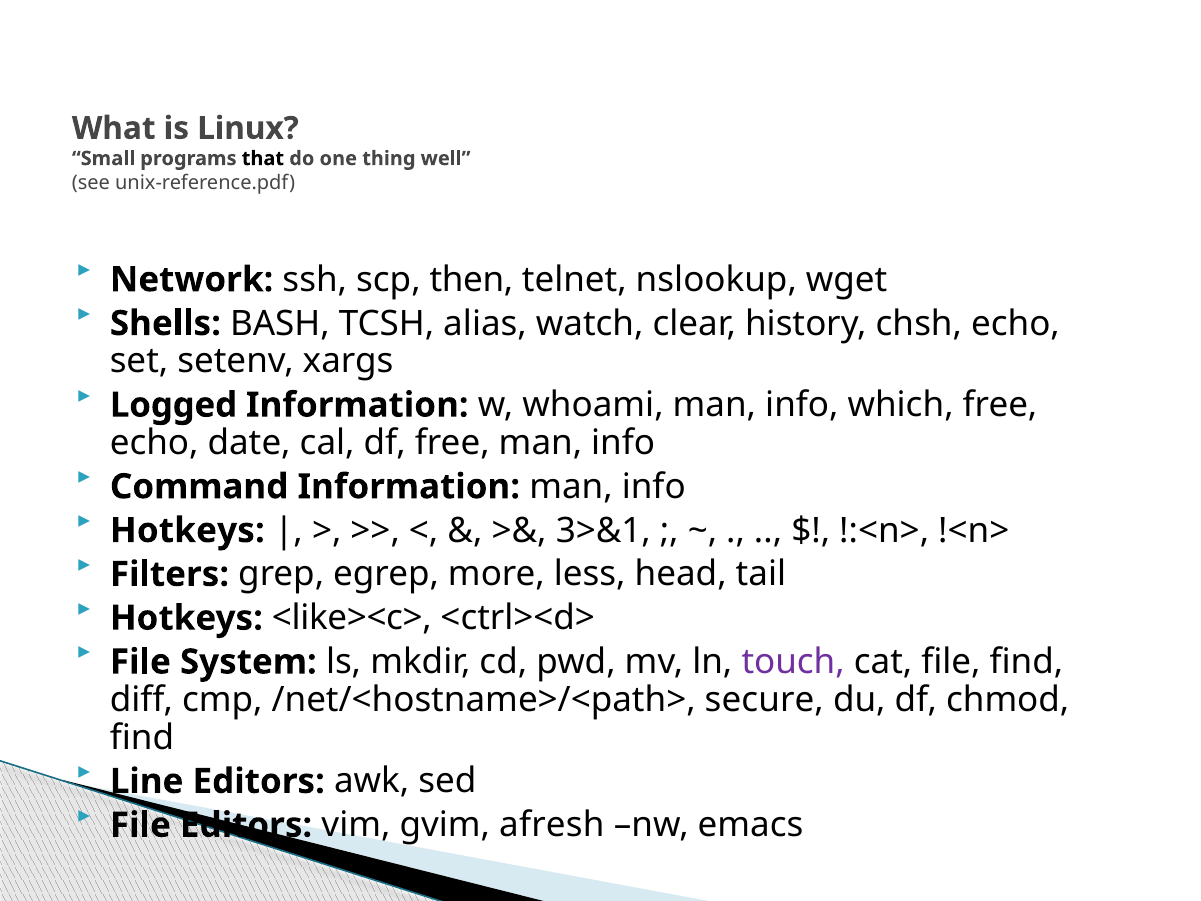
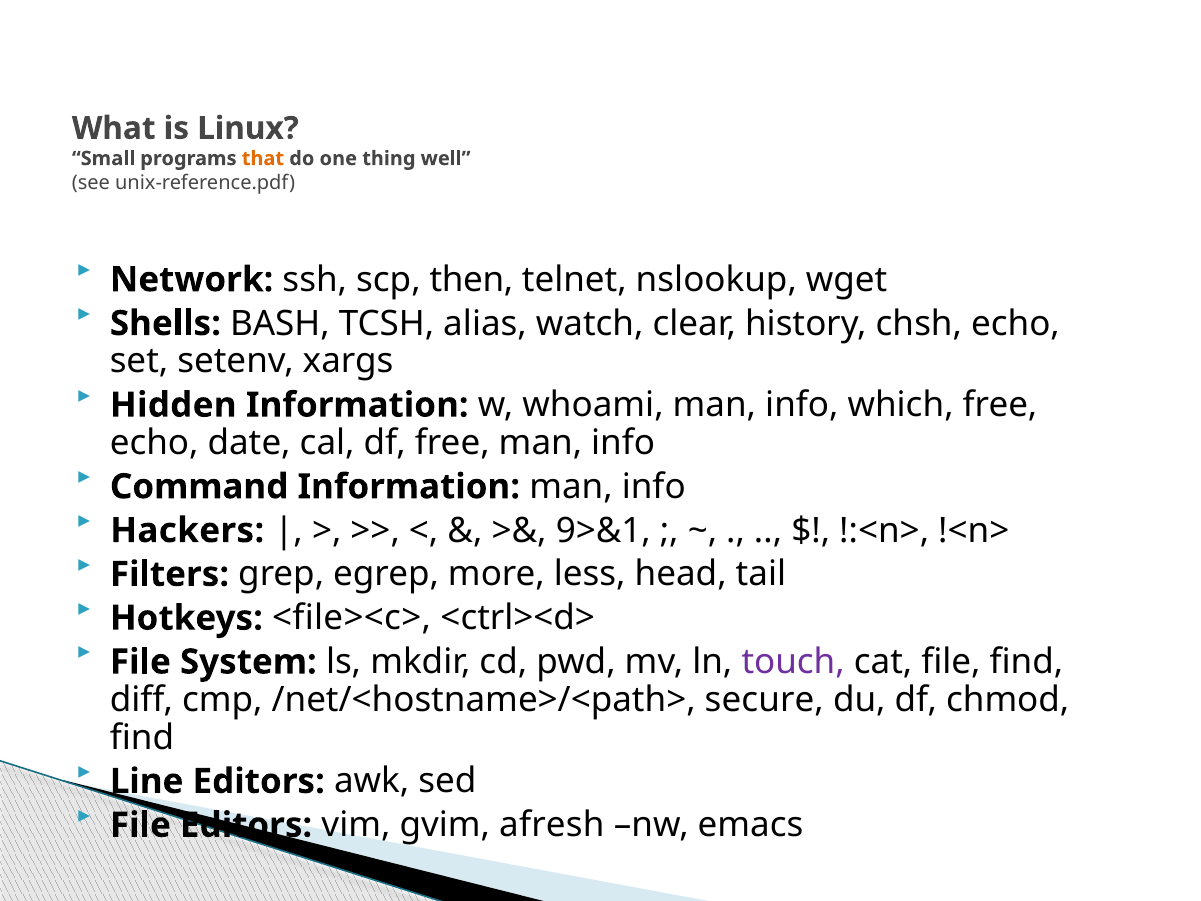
that colour: black -> orange
Logged: Logged -> Hidden
Hotkeys at (187, 530): Hotkeys -> Hackers
3>&1: 3>&1 -> 9>&1
<like><c>: <like><c> -> <file><c>
